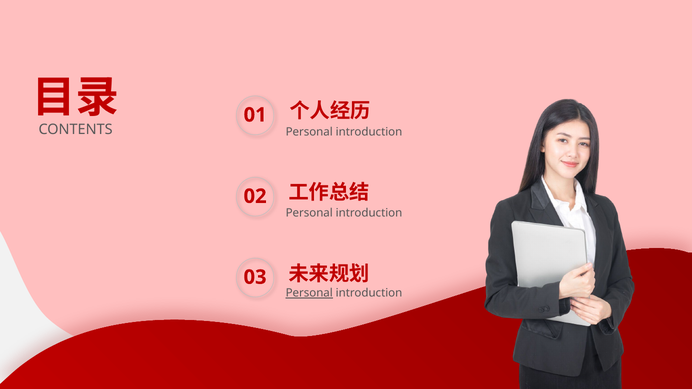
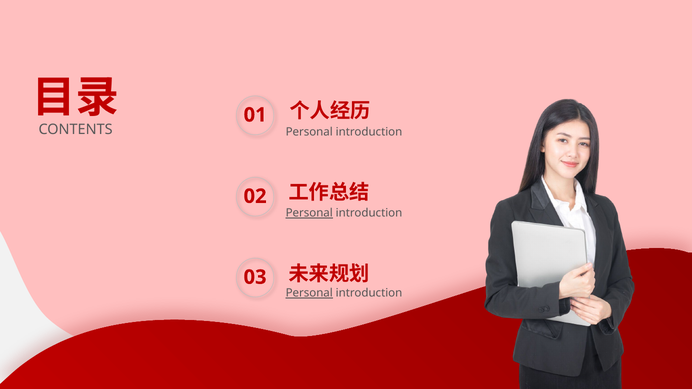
Personal at (309, 213) underline: none -> present
